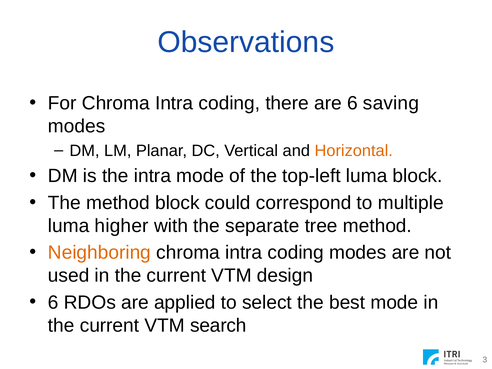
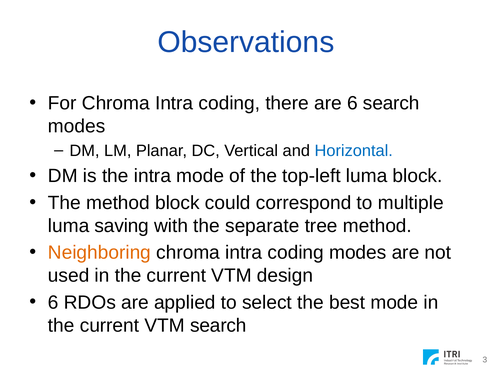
6 saving: saving -> search
Horizontal colour: orange -> blue
higher: higher -> saving
